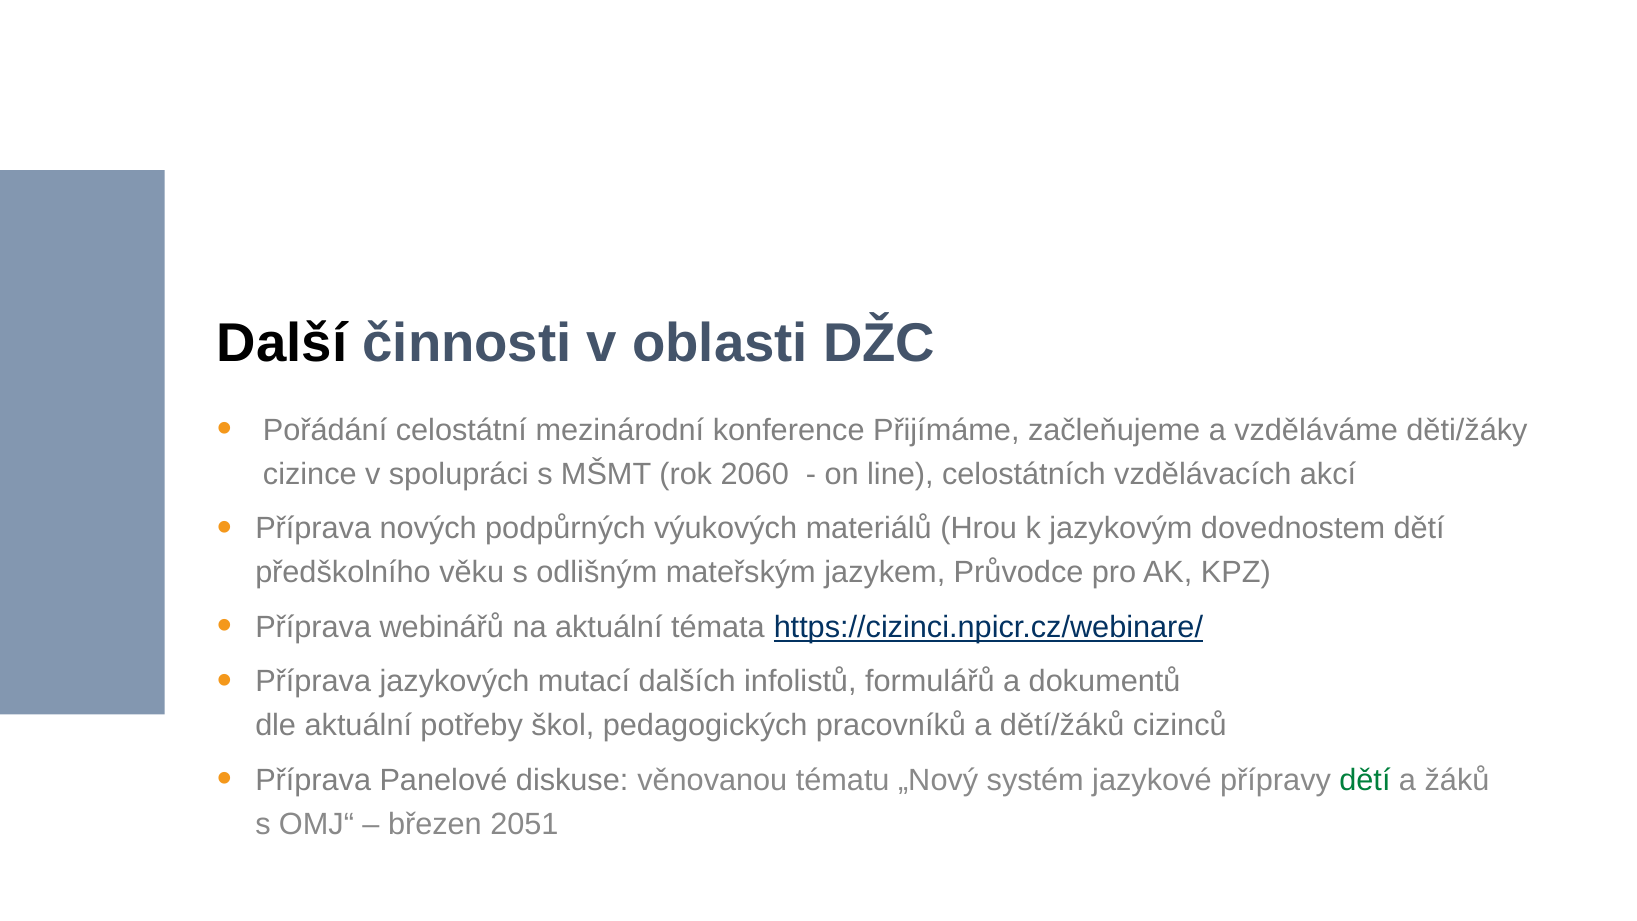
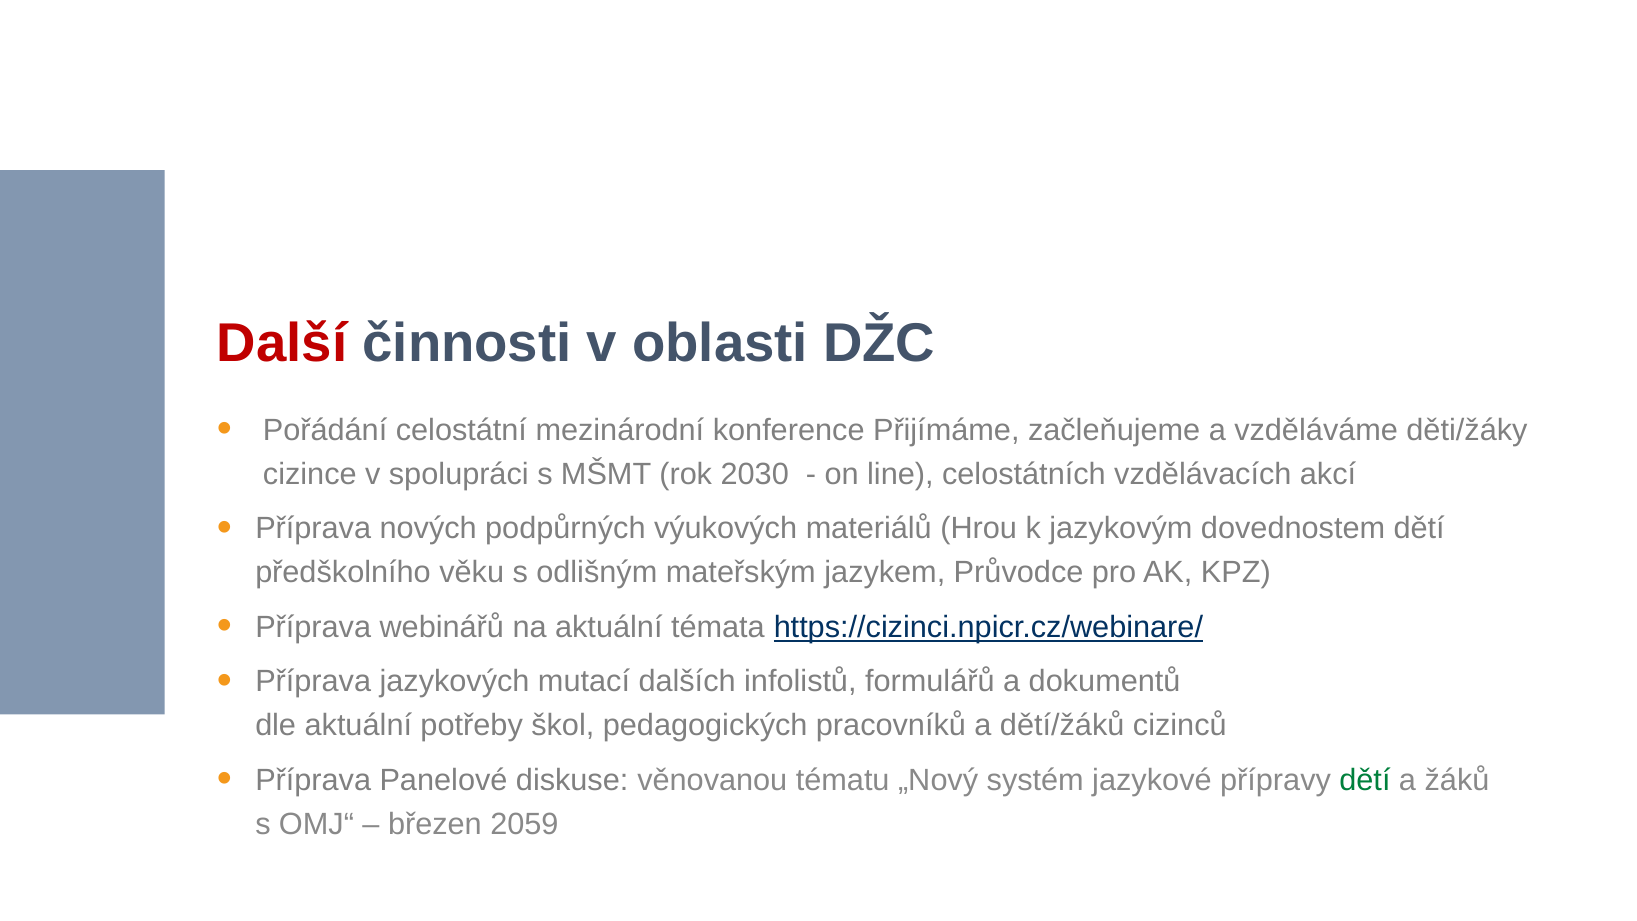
Další colour: black -> red
2060: 2060 -> 2030
2051: 2051 -> 2059
